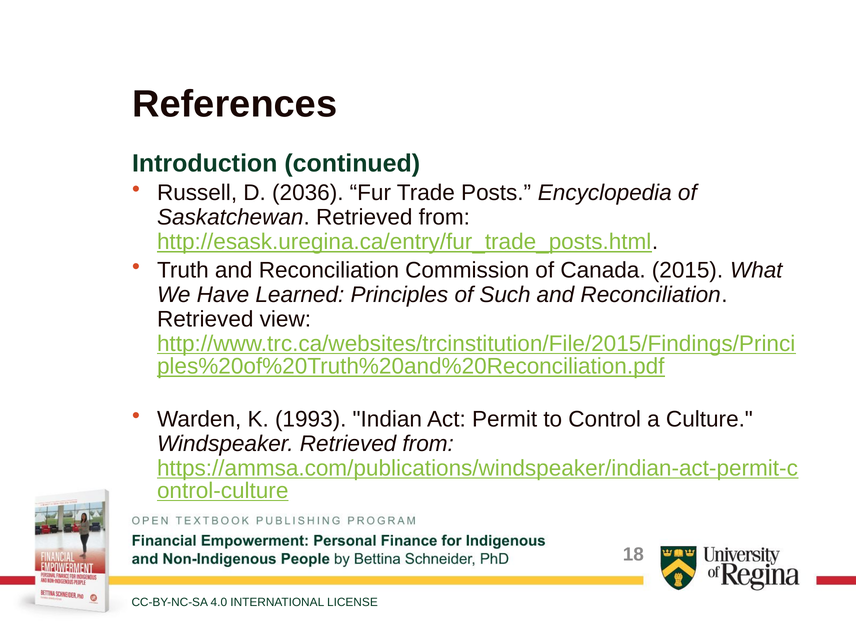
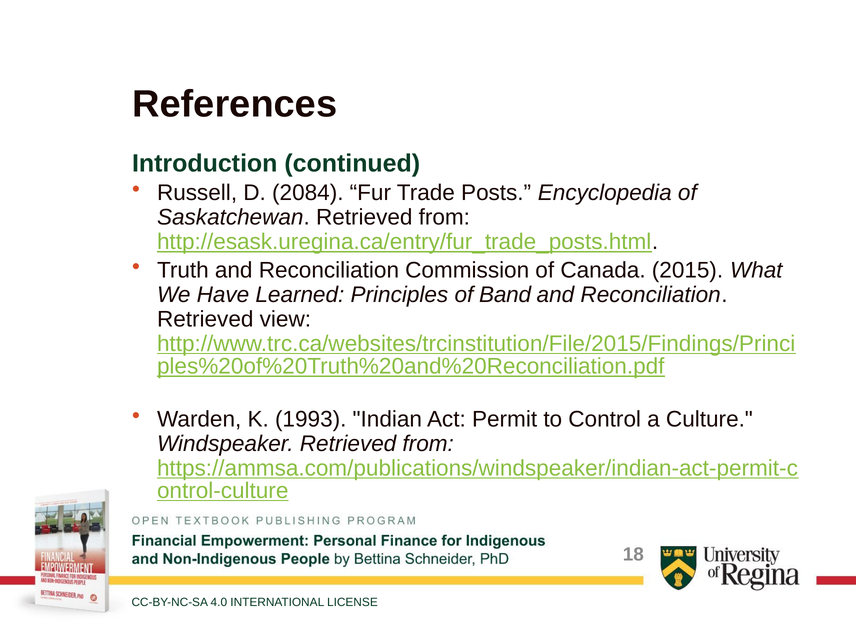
2036: 2036 -> 2084
Such: Such -> Band
